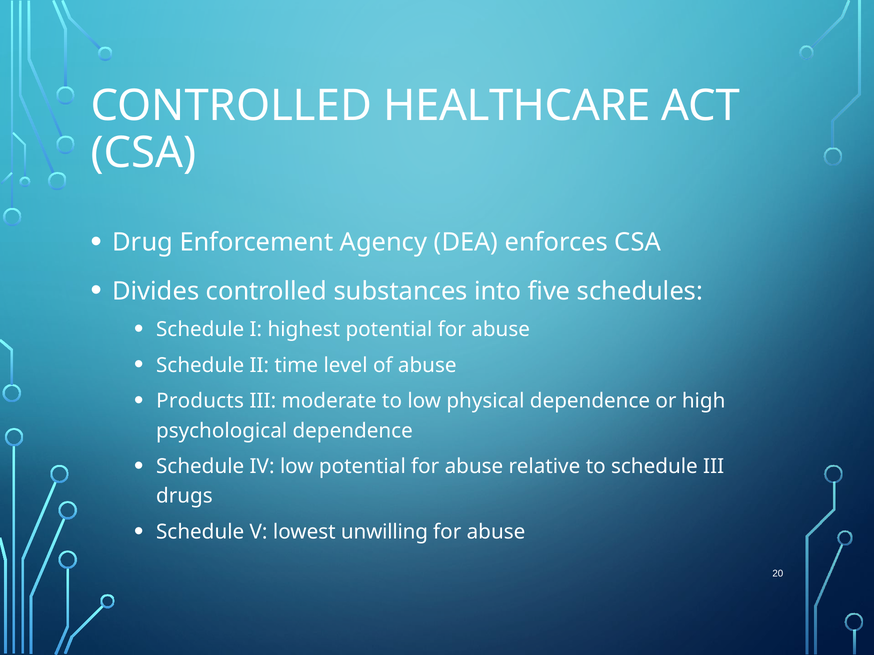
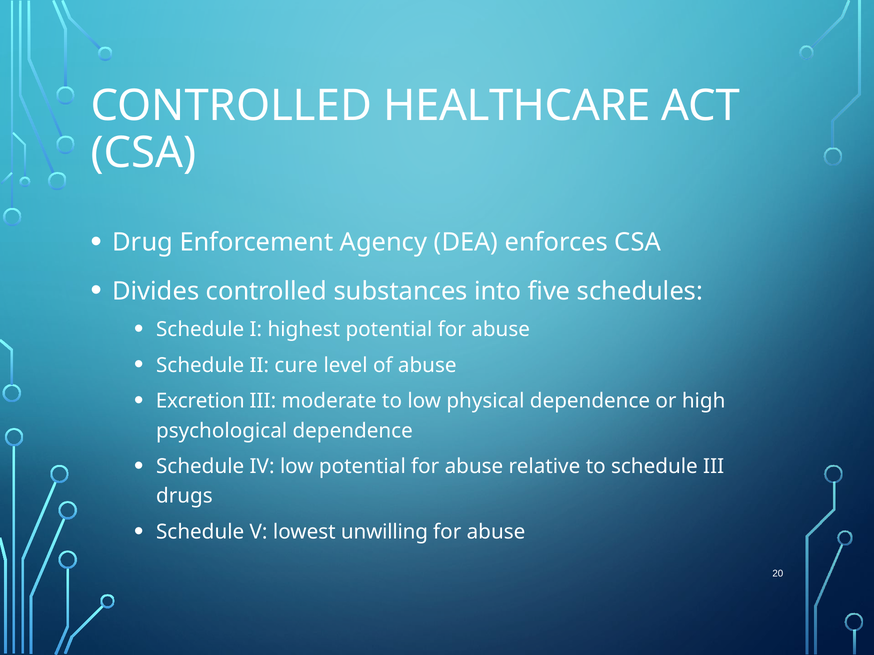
time: time -> cure
Products: Products -> Excretion
